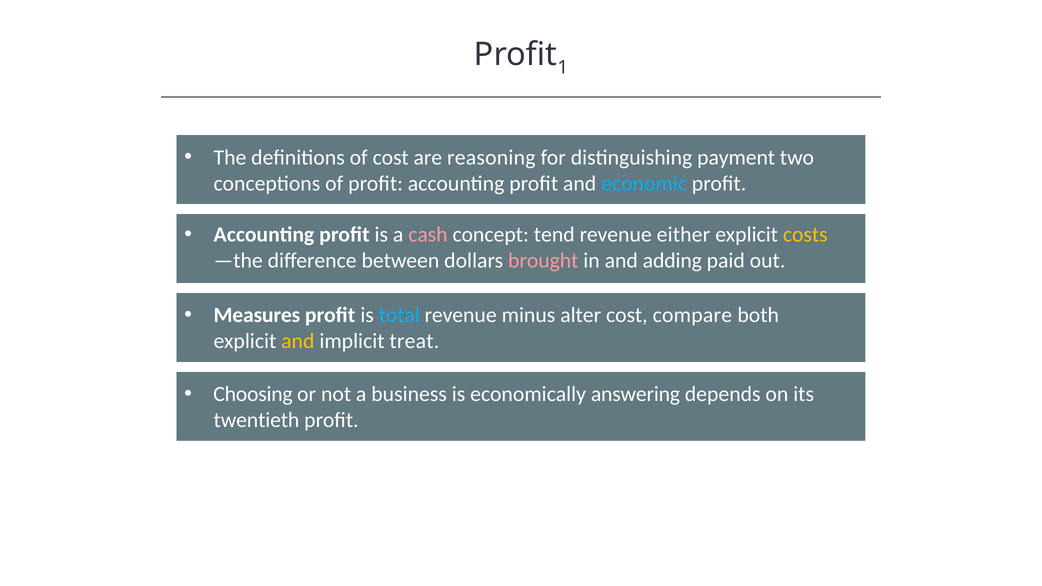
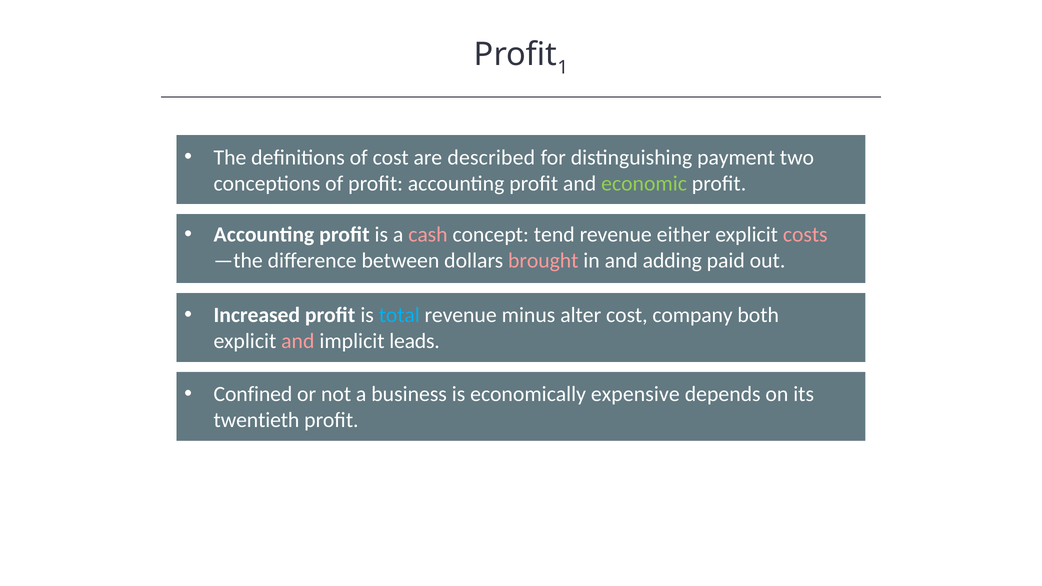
reasoning: reasoning -> described
economic colour: light blue -> light green
costs colour: yellow -> pink
Measures: Measures -> Increased
compare: compare -> company
and at (298, 341) colour: yellow -> pink
treat: treat -> leads
Choosing: Choosing -> Confined
answering: answering -> expensive
